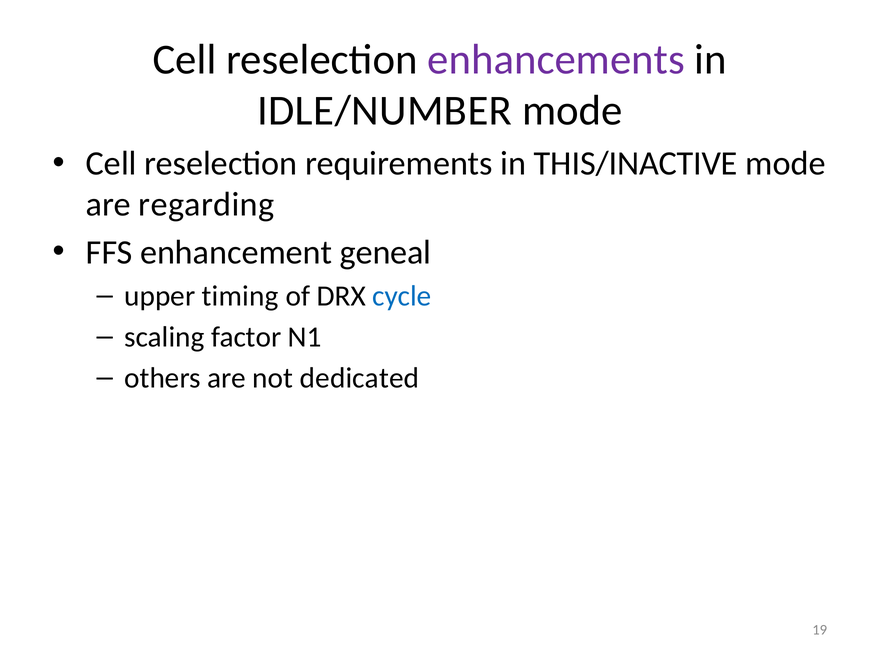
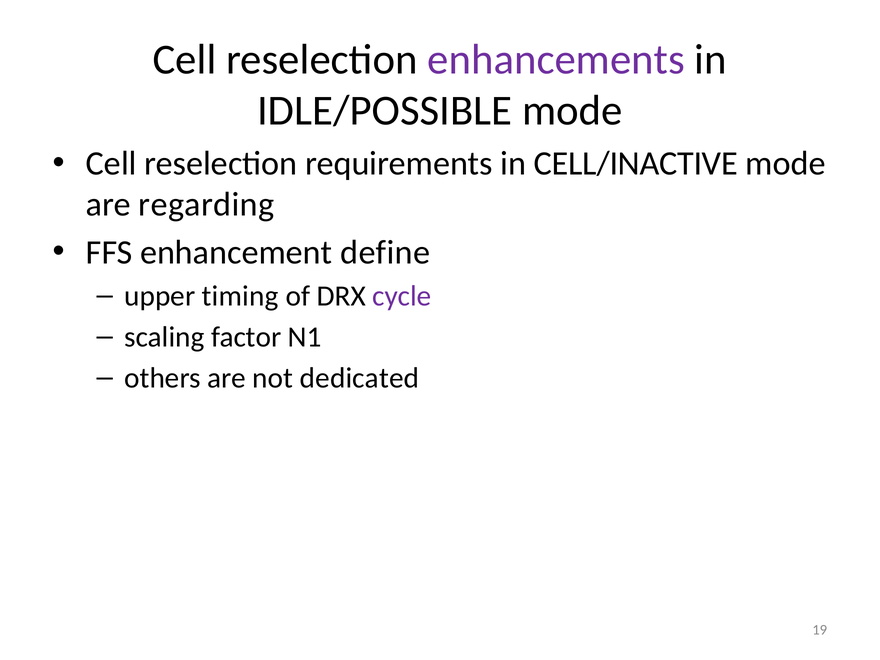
IDLE/NUMBER: IDLE/NUMBER -> IDLE/POSSIBLE
THIS/INACTIVE: THIS/INACTIVE -> CELL/INACTIVE
geneal: geneal -> define
cycle colour: blue -> purple
